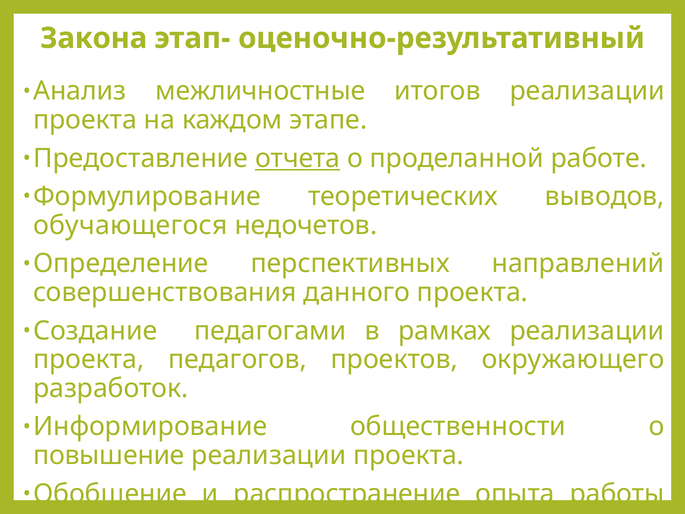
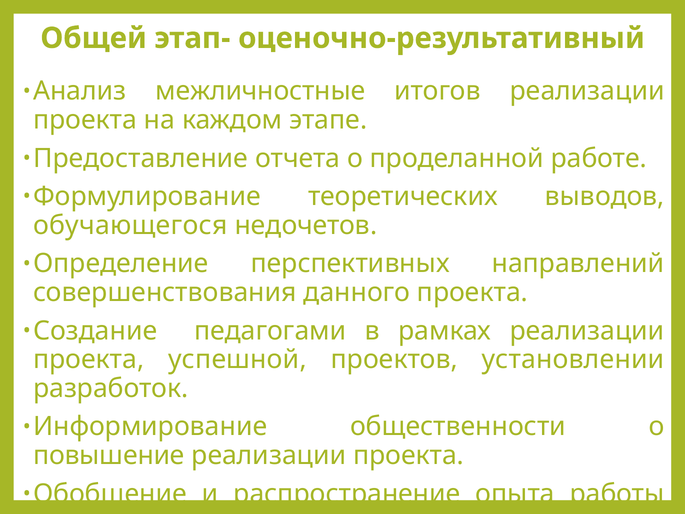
Закона: Закона -> Общей
отчета underline: present -> none
проекта педагогов: педагогов -> успешной
окружающего: окружающего -> установлении
